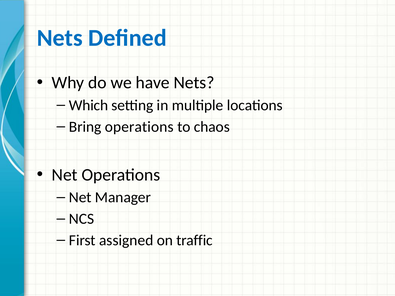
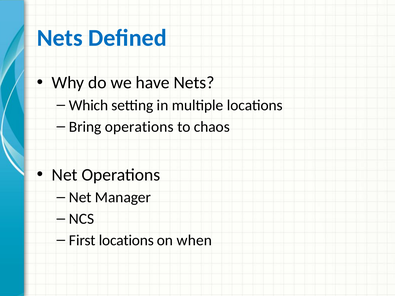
First assigned: assigned -> locations
traffic: traffic -> when
